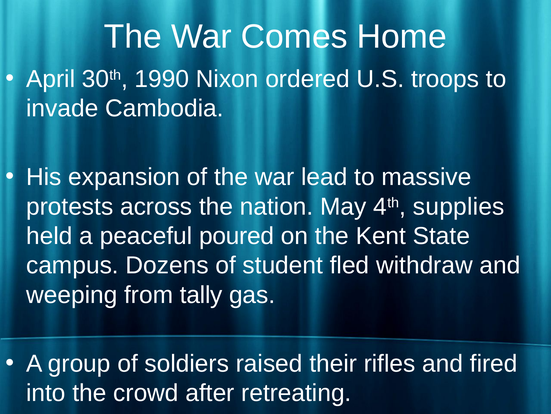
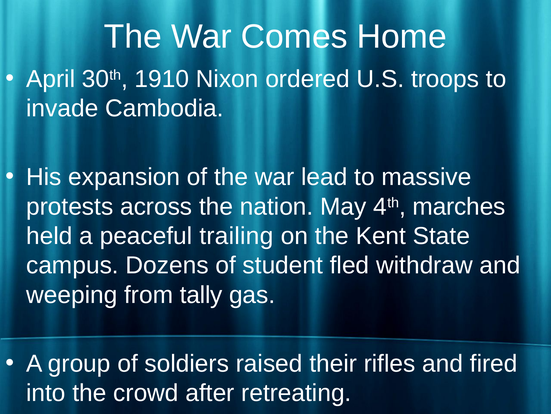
1990: 1990 -> 1910
supplies: supplies -> marches
poured: poured -> trailing
